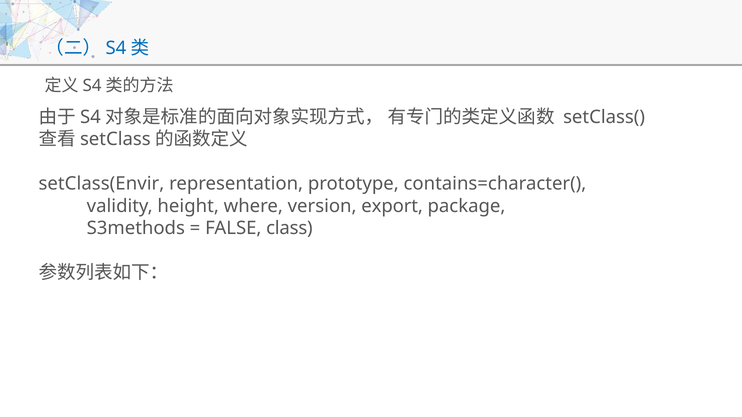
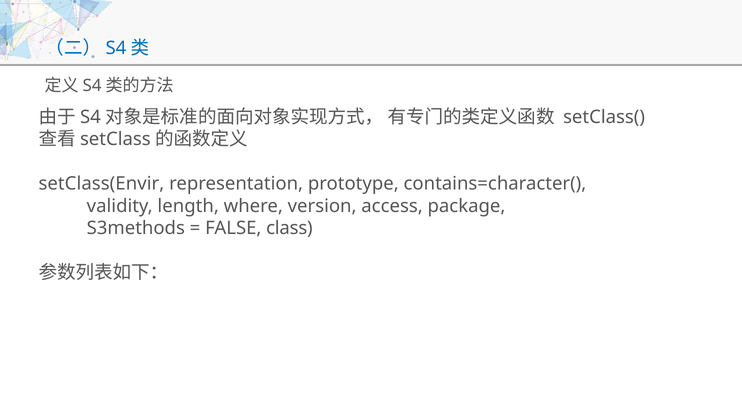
height: height -> length
export: export -> access
